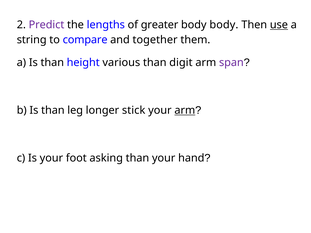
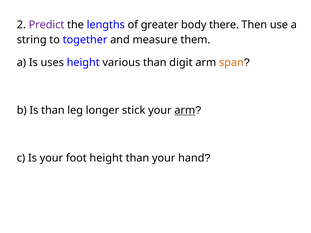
body body: body -> there
use underline: present -> none
compare: compare -> together
together: together -> measure
a Is than: than -> uses
span colour: purple -> orange
foot asking: asking -> height
